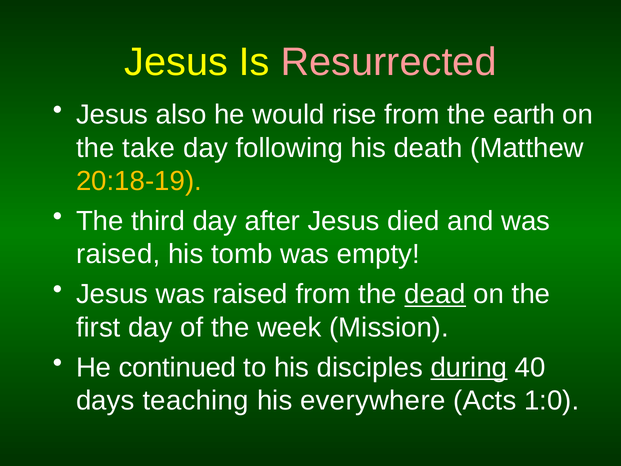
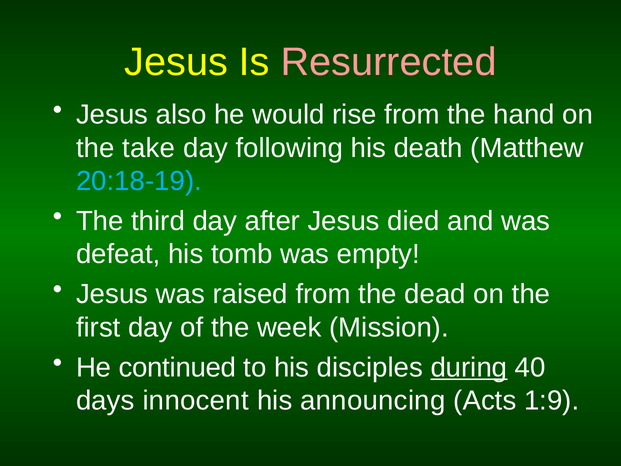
earth: earth -> hand
20:18-19 colour: yellow -> light blue
raised at (118, 254): raised -> defeat
dead underline: present -> none
teaching: teaching -> innocent
everywhere: everywhere -> announcing
1:0: 1:0 -> 1:9
